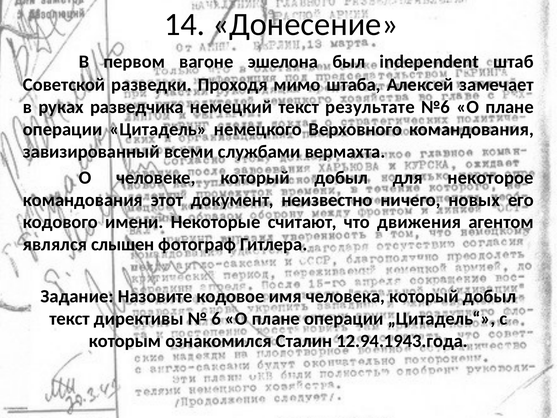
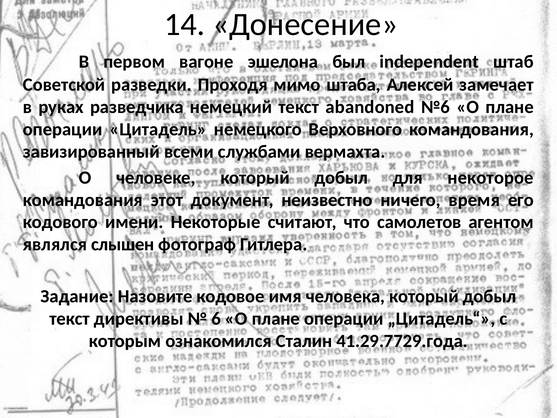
результате: результате -> abandoned
новых: новых -> время
движения: движения -> самолетов
12.94.1943.года: 12.94.1943.года -> 41.29.7729.года
